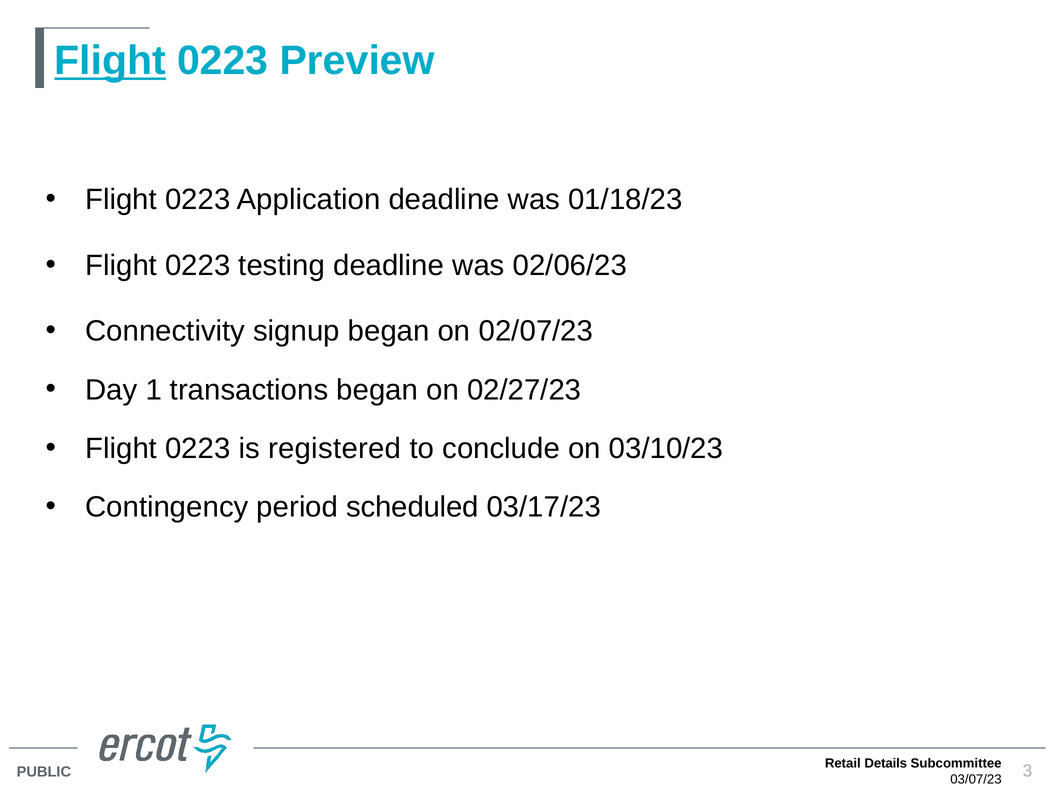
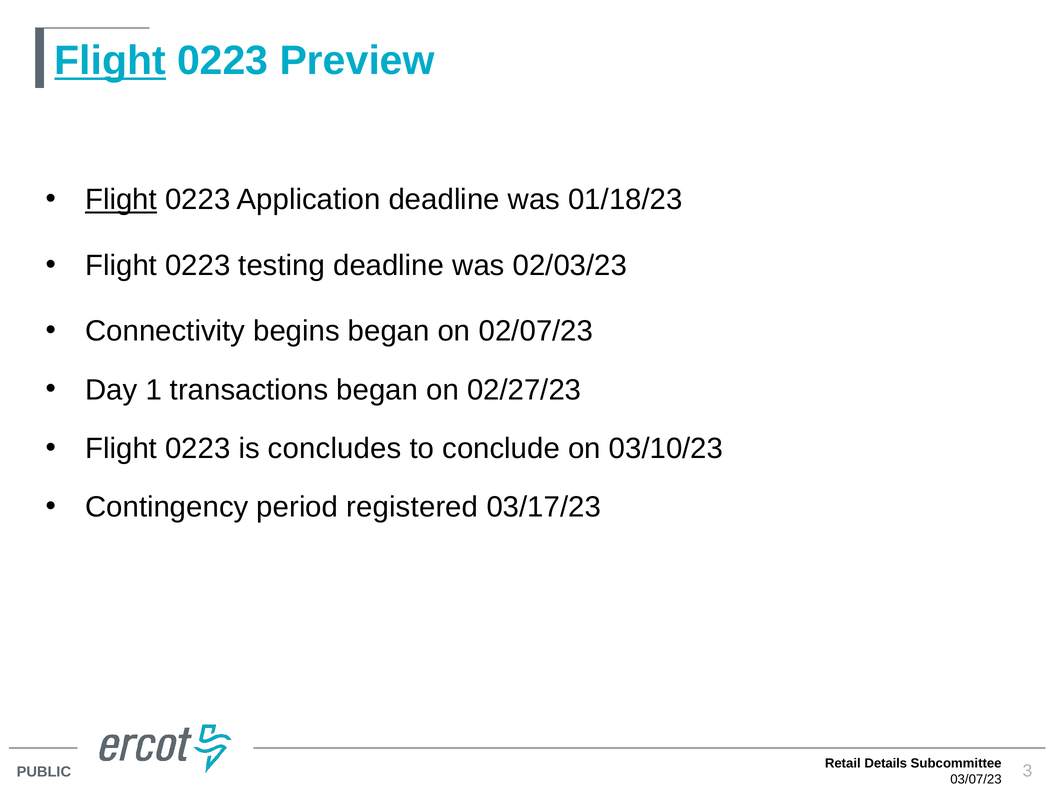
Flight at (121, 200) underline: none -> present
02/06/23: 02/06/23 -> 02/03/23
signup: signup -> begins
registered: registered -> concludes
scheduled: scheduled -> registered
